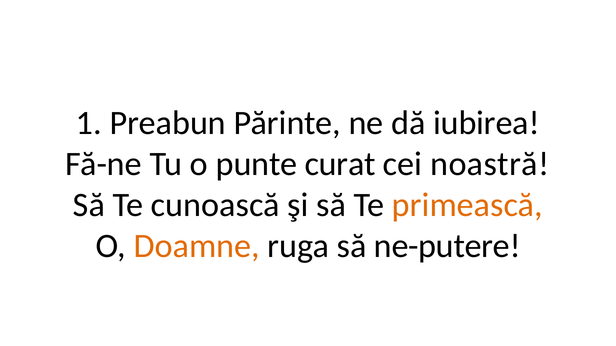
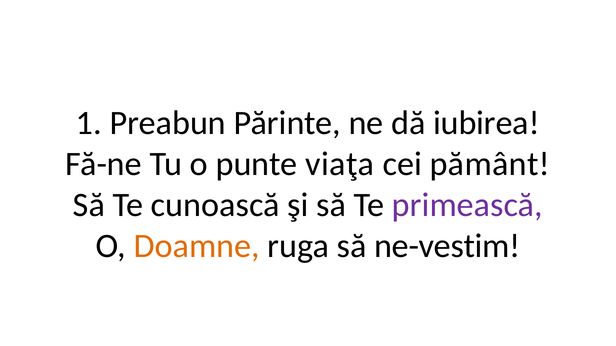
curat: curat -> viaţa
noastră: noastră -> pământ
primească colour: orange -> purple
ne-putere: ne-putere -> ne-vestim
